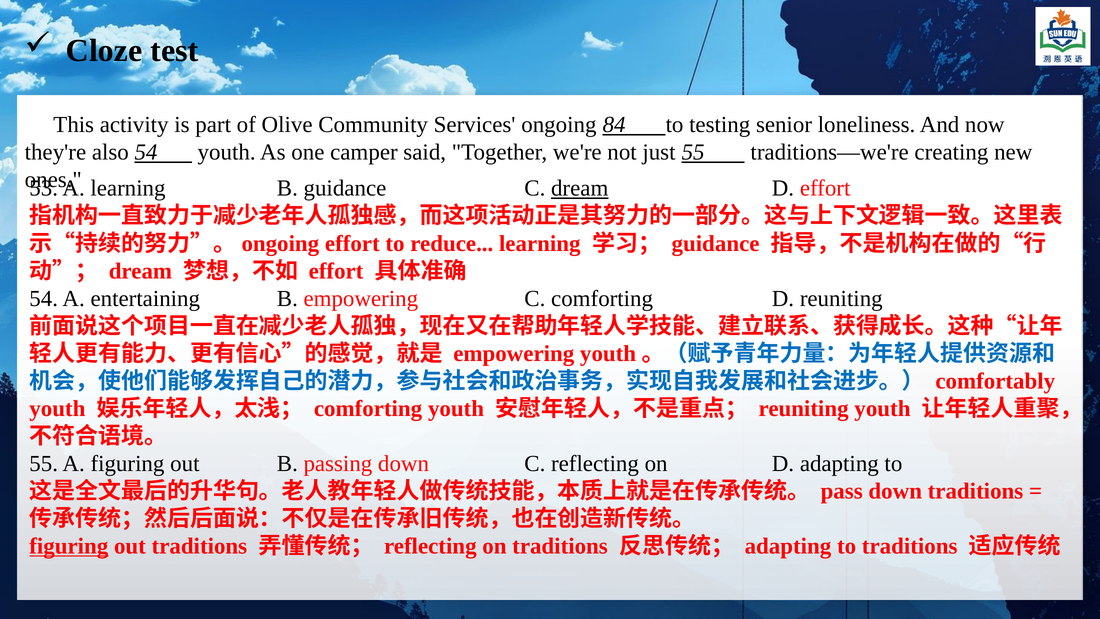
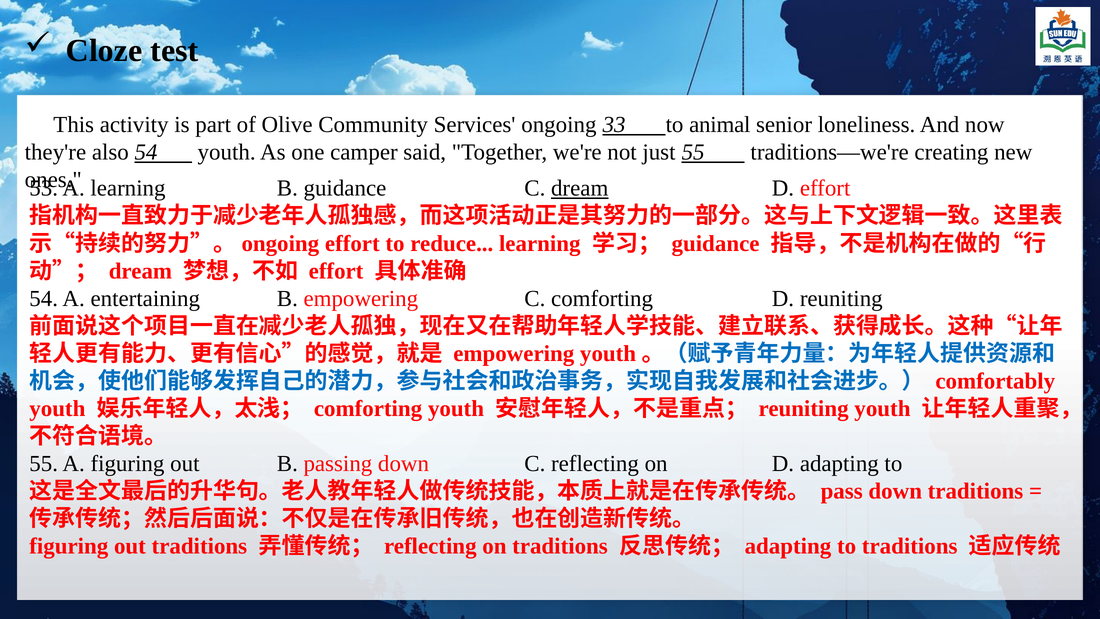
84: 84 -> 33
testing: testing -> animal
figuring at (69, 546) underline: present -> none
